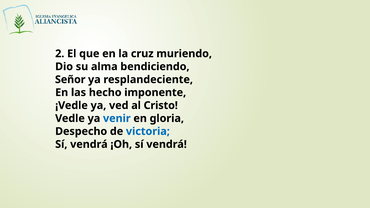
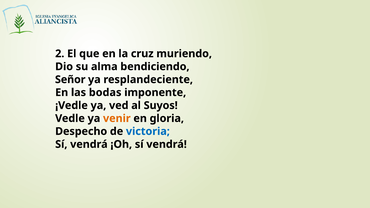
hecho: hecho -> bodas
Cristo: Cristo -> Suyos
venir colour: blue -> orange
